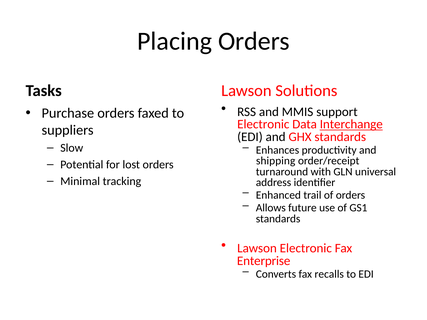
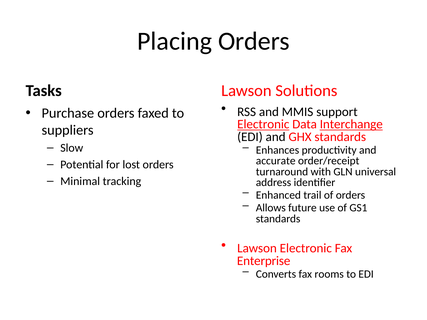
Electronic at (263, 124) underline: none -> present
shipping: shipping -> accurate
recalls: recalls -> rooms
